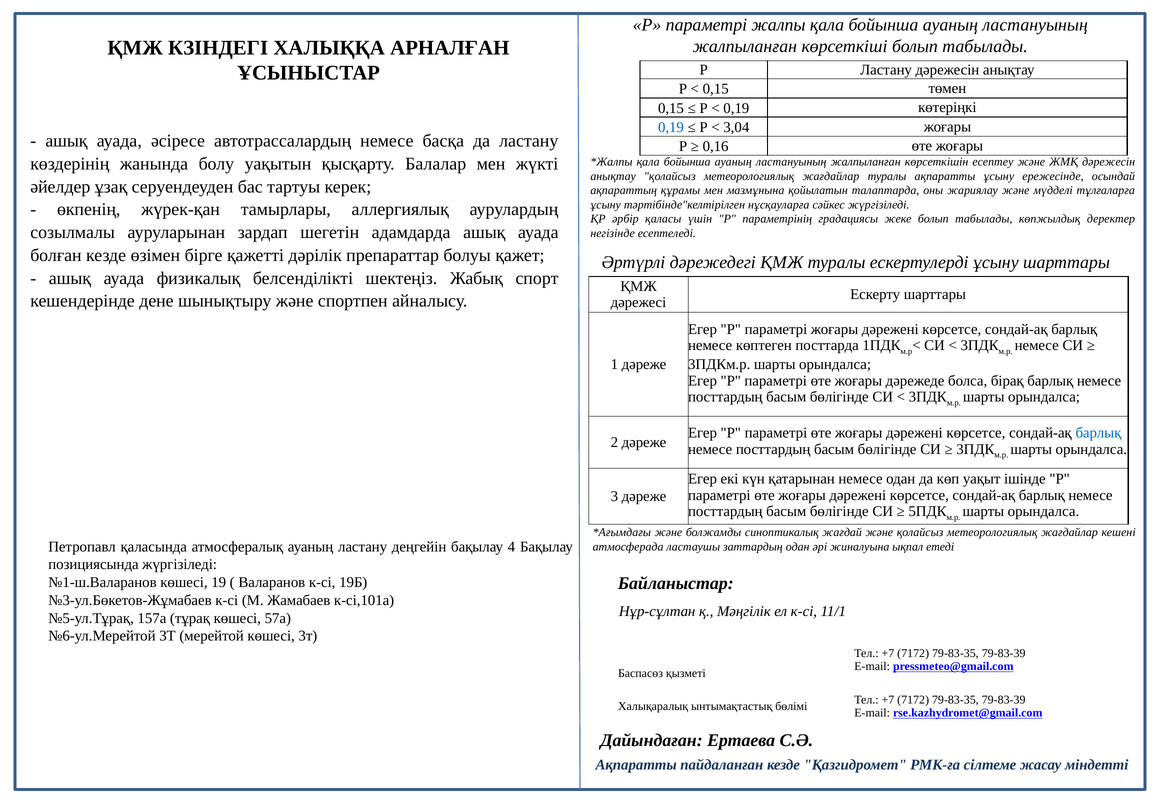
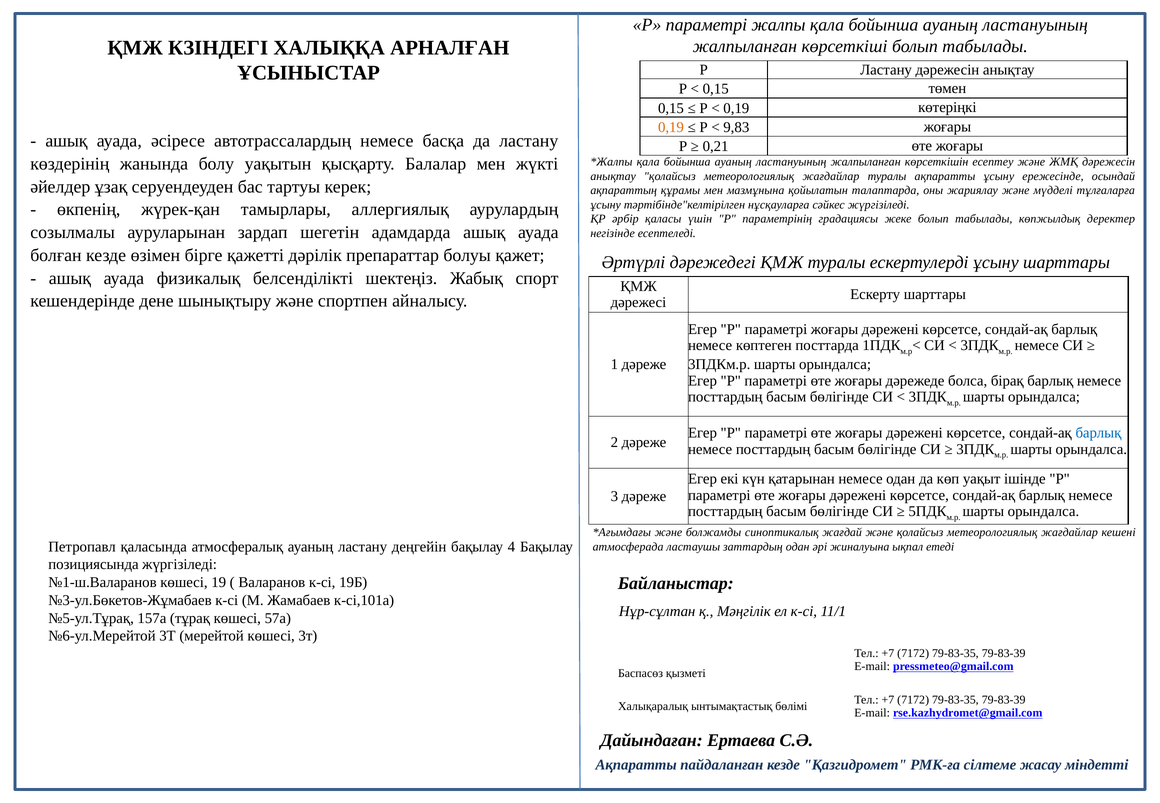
0,19 at (671, 127) colour: blue -> orange
3,04: 3,04 -> 9,83
0,16: 0,16 -> 0,21
